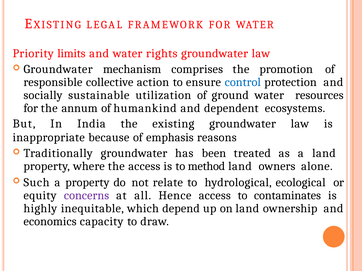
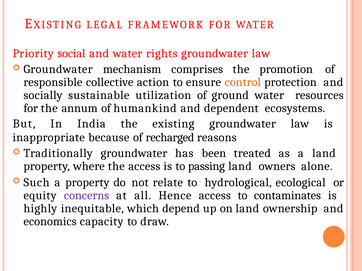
limits: limits -> social
control colour: blue -> orange
emphasis: emphasis -> recharged
method: method -> passing
